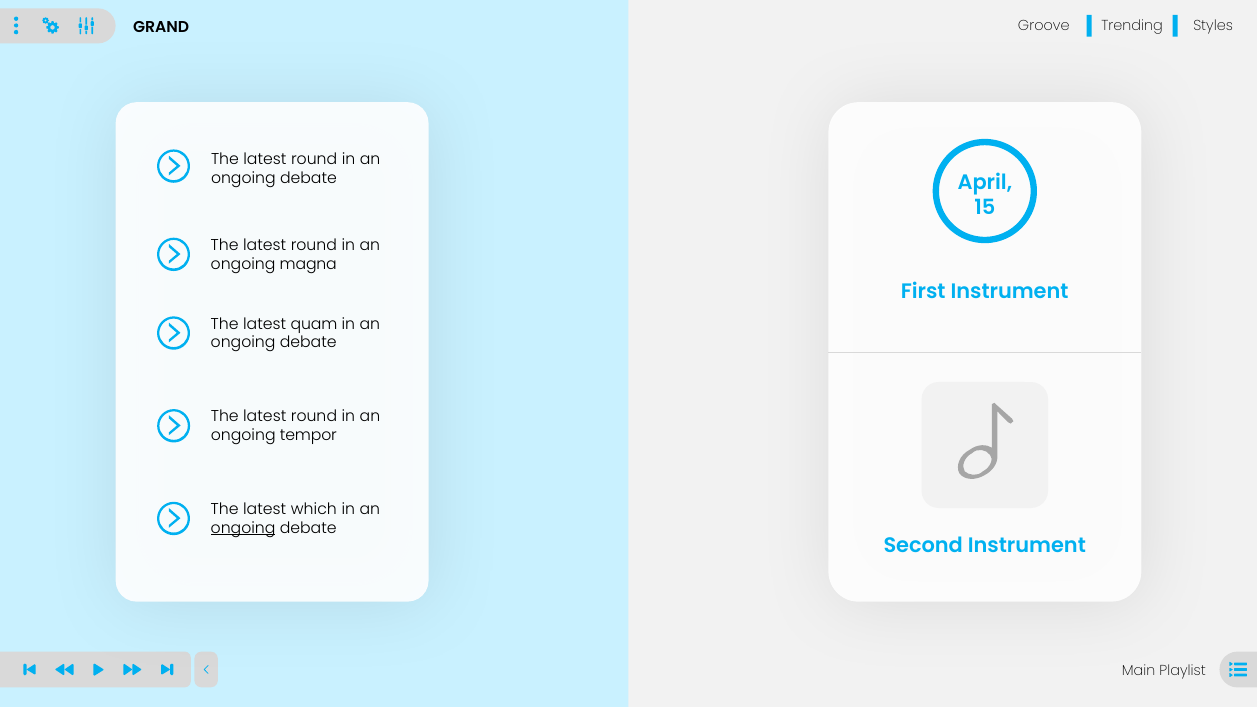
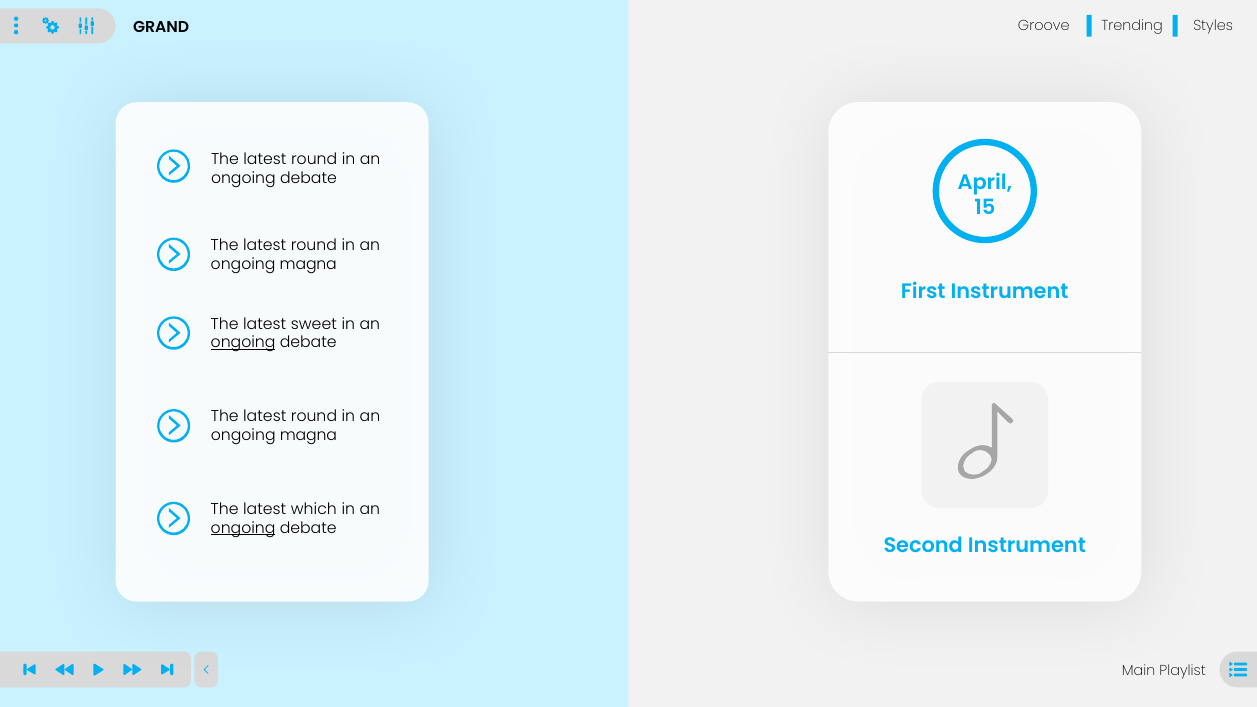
quam: quam -> sweet
ongoing at (243, 343) underline: none -> present
tempor at (308, 435): tempor -> magna
